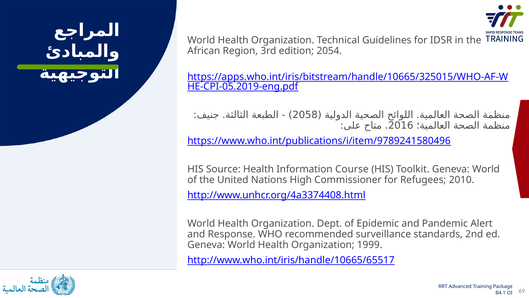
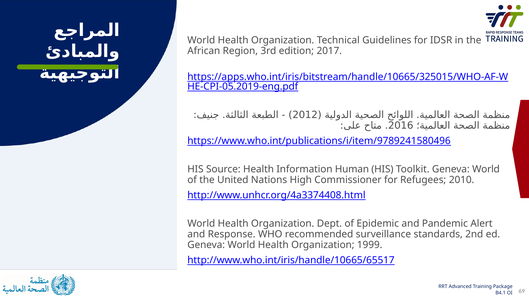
2054: 2054 -> 2017
2058: 2058 -> 2012
Course: Course -> Human
